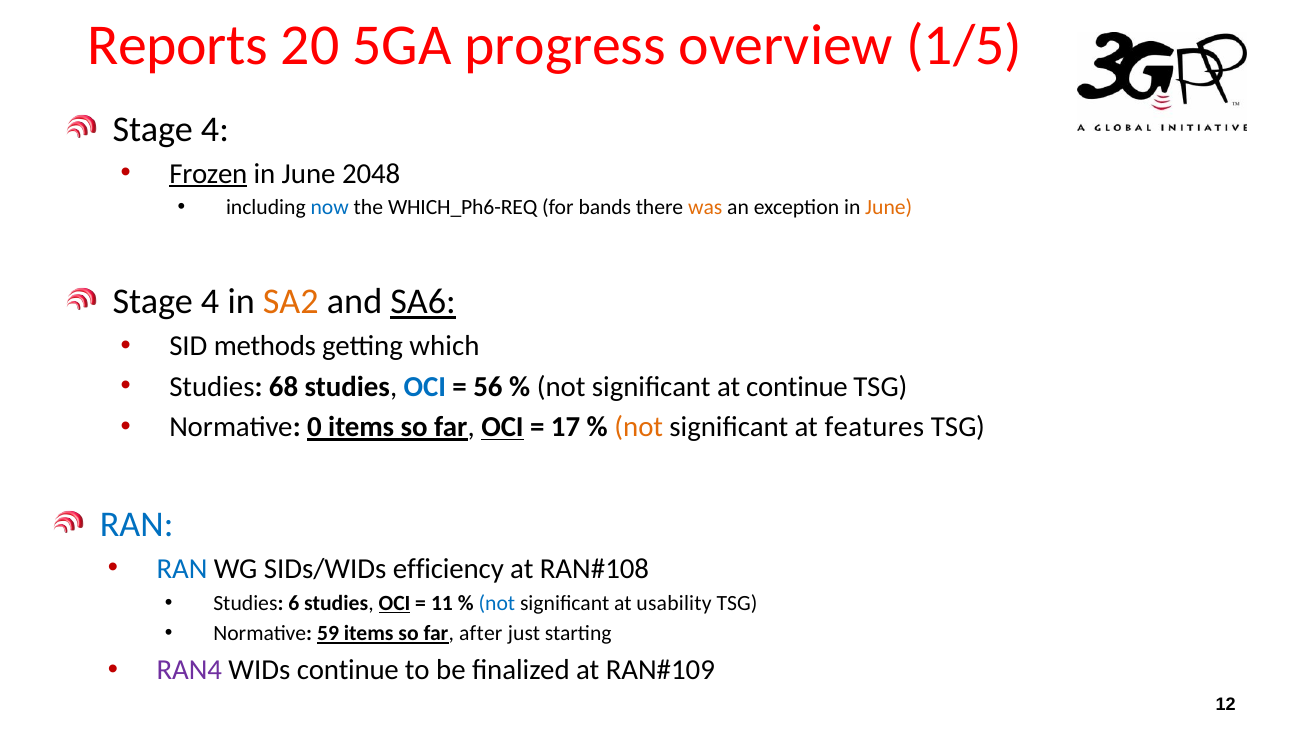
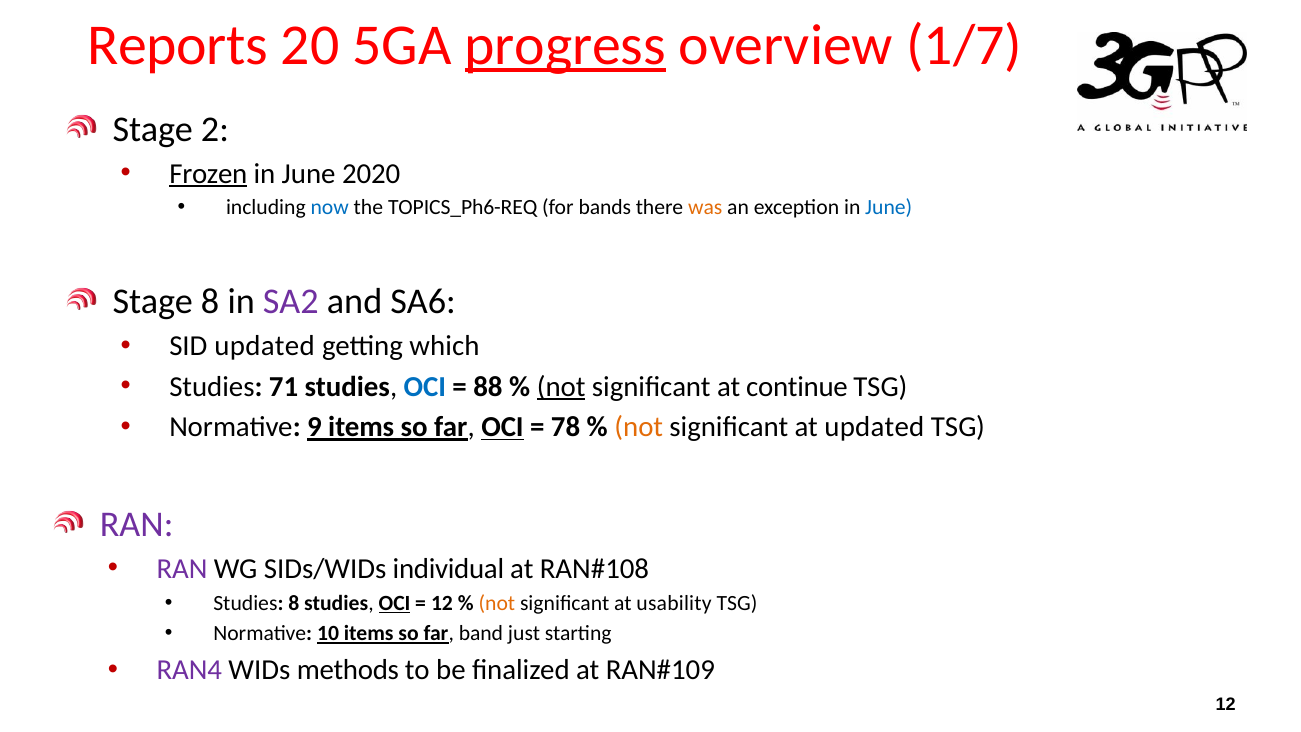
progress underline: none -> present
1/5: 1/5 -> 1/7
4 at (215, 129): 4 -> 2
2048: 2048 -> 2020
WHICH_Ph6-REQ: WHICH_Ph6-REQ -> TOPICS_Ph6-REQ
June at (889, 208) colour: orange -> blue
4 at (210, 302): 4 -> 8
SA2 colour: orange -> purple
SA6 underline: present -> none
SID methods: methods -> updated
68: 68 -> 71
56: 56 -> 88
not at (561, 387) underline: none -> present
0: 0 -> 9
17: 17 -> 78
at features: features -> updated
RAN at (137, 525) colour: blue -> purple
RAN at (182, 569) colour: blue -> purple
efficiency: efficiency -> individual
Studies 6: 6 -> 8
11 at (442, 603): 11 -> 12
not at (497, 603) colour: blue -> orange
59: 59 -> 10
after: after -> band
WIDs continue: continue -> methods
